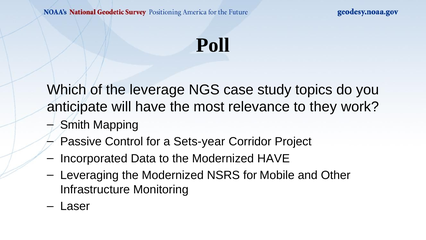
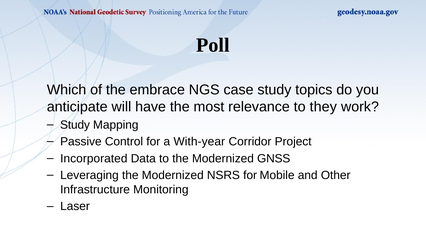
leverage: leverage -> embrace
Smith at (75, 125): Smith -> Study
Sets-year: Sets-year -> With-year
Modernized HAVE: HAVE -> GNSS
